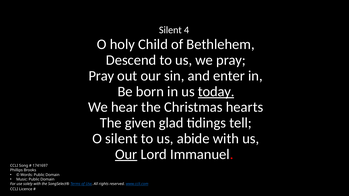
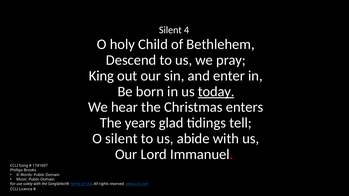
Pray at (101, 76): Pray -> King
hearts: hearts -> enters
given: given -> years
Our at (126, 154) underline: present -> none
